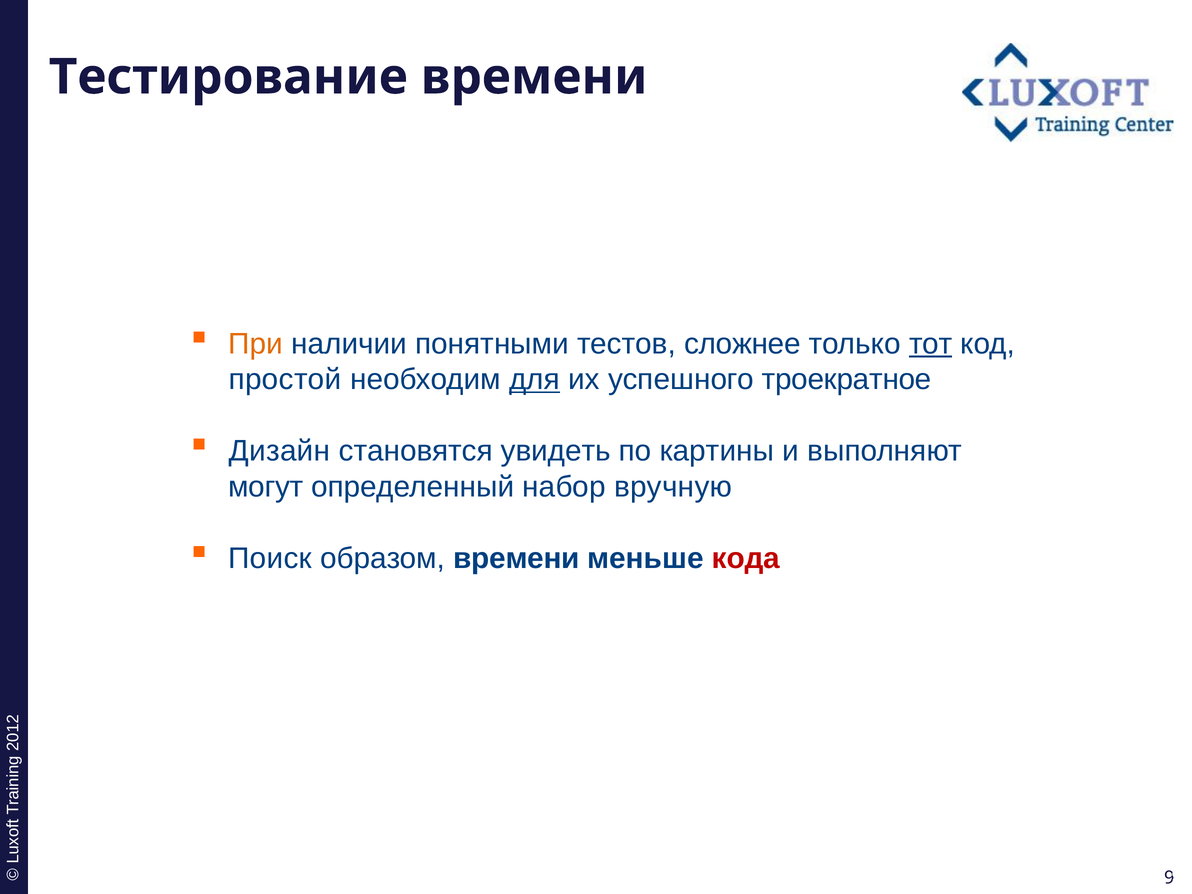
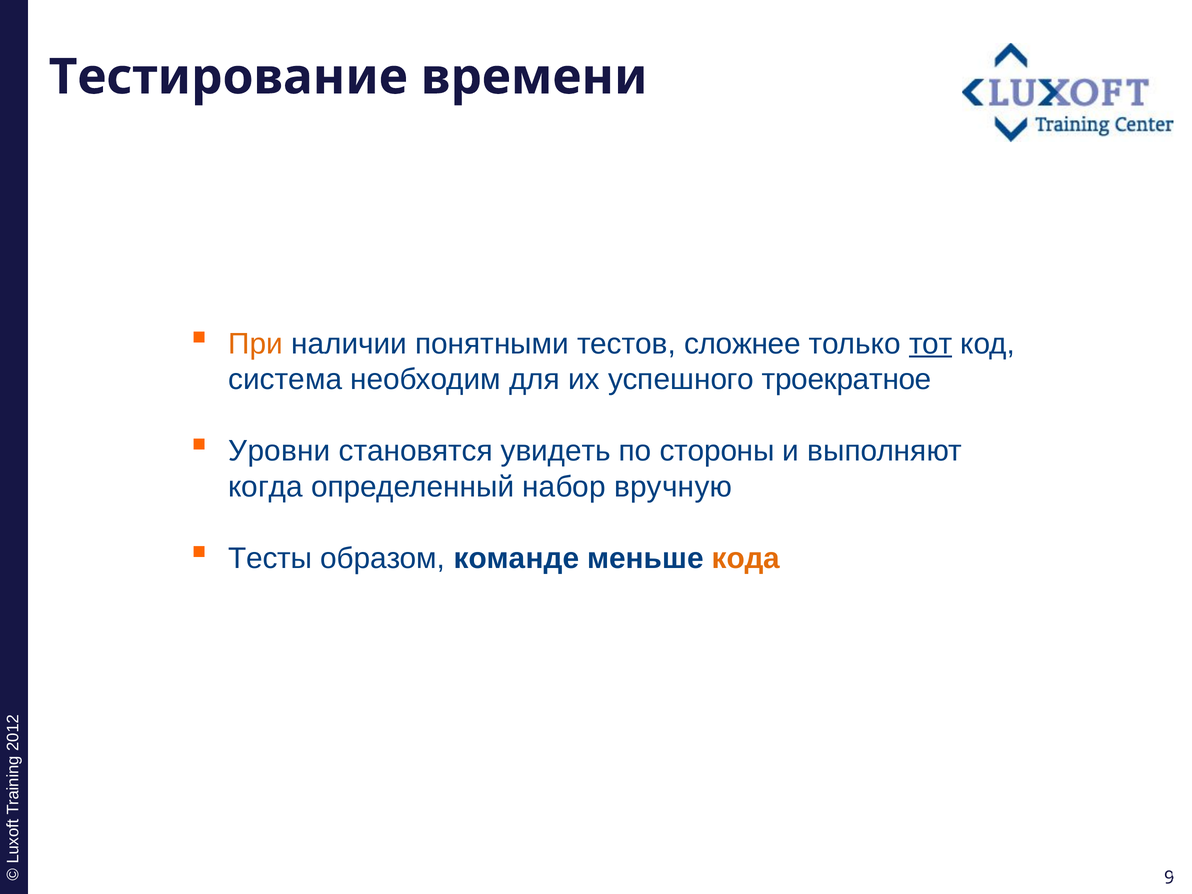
простой: простой -> система
для underline: present -> none
Дизайн: Дизайн -> Уровни
картины: картины -> стороны
могут: могут -> когда
Поиск: Поиск -> Тесты
образом времени: времени -> команде
кода colour: red -> orange
